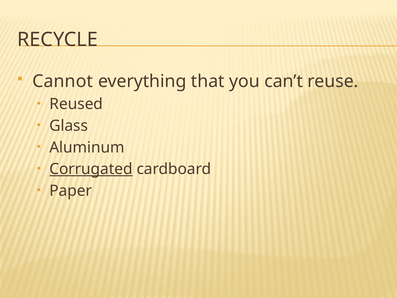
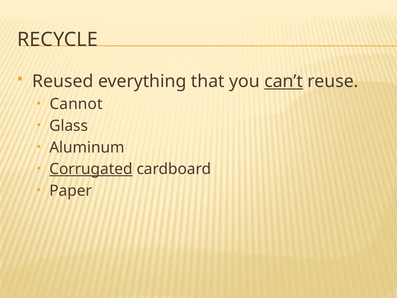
Cannot: Cannot -> Reused
can’t underline: none -> present
Reused: Reused -> Cannot
